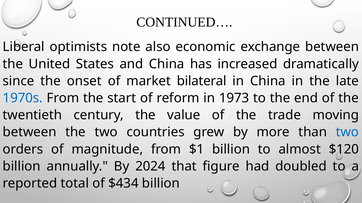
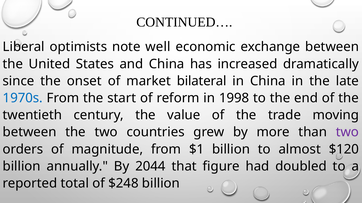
also: also -> well
1973: 1973 -> 1998
two at (347, 133) colour: blue -> purple
2024: 2024 -> 2044
$434: $434 -> $248
